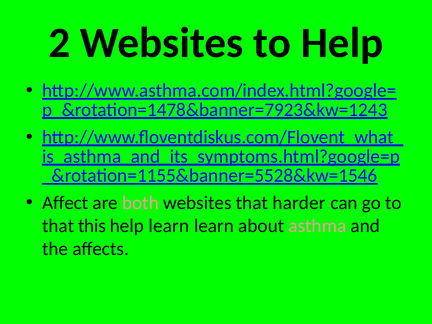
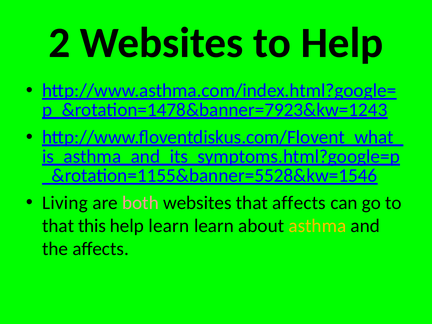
Affect: Affect -> Living
that harder: harder -> affects
asthma colour: pink -> yellow
